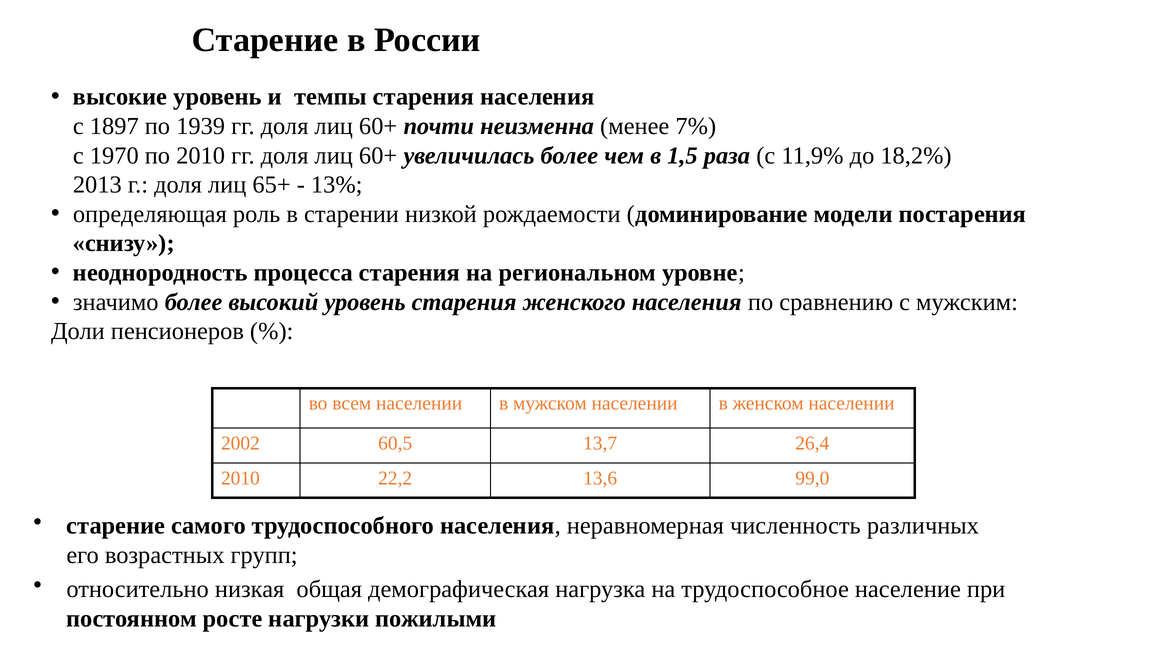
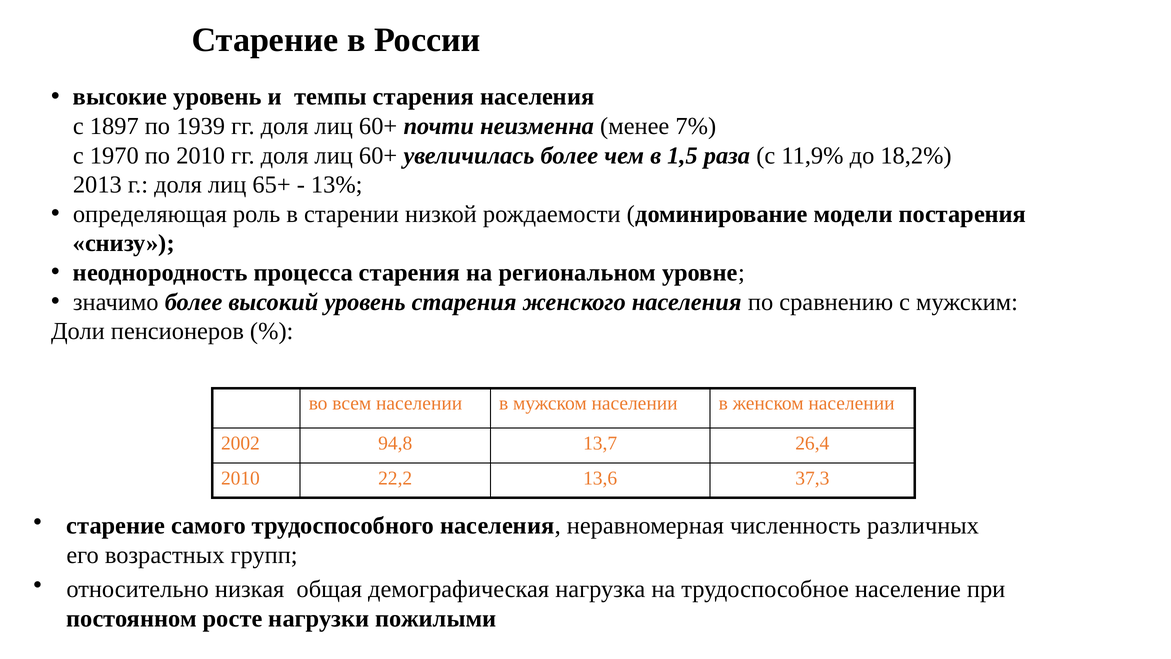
60,5: 60,5 -> 94,8
99,0: 99,0 -> 37,3
